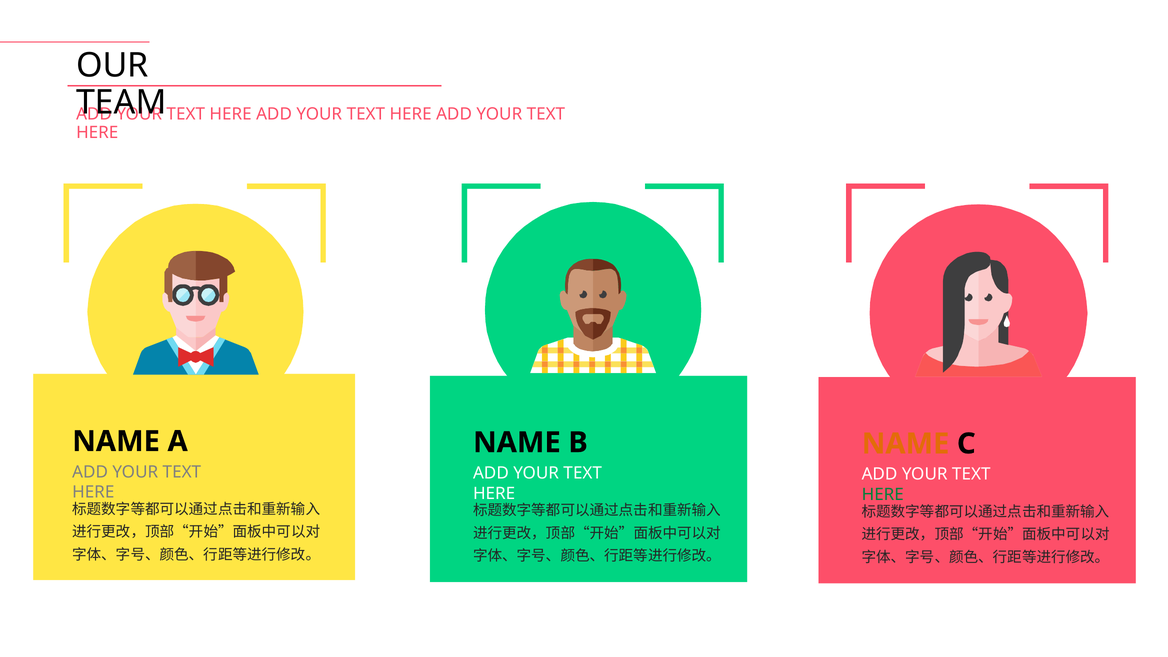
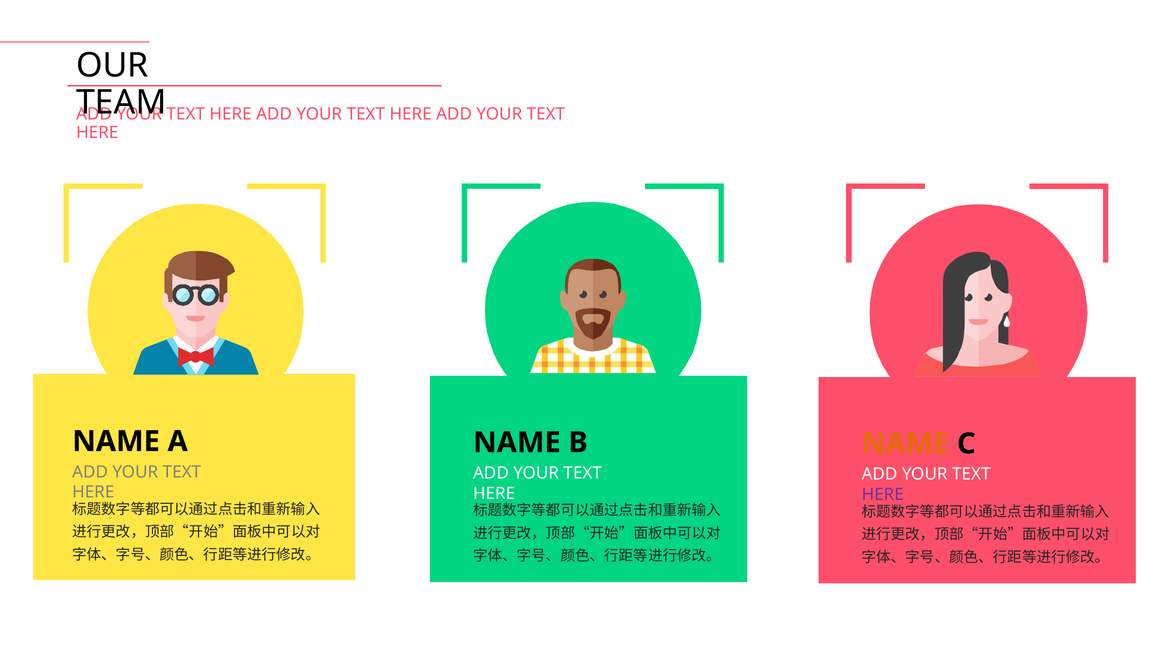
HERE at (883, 495) colour: green -> purple
